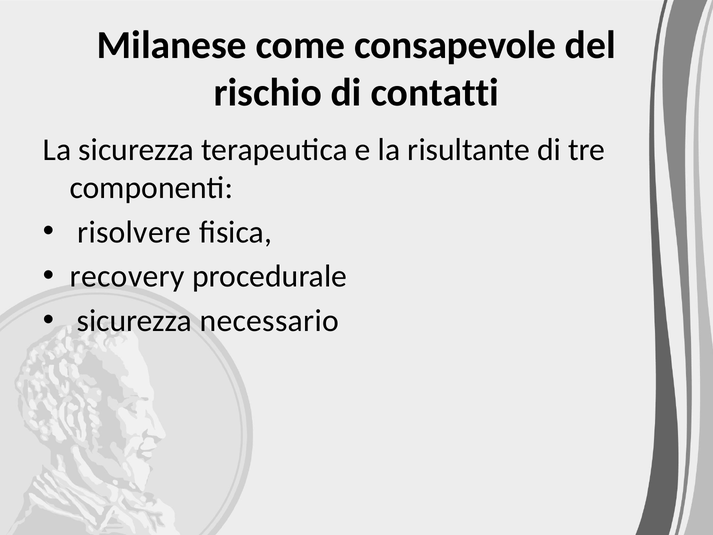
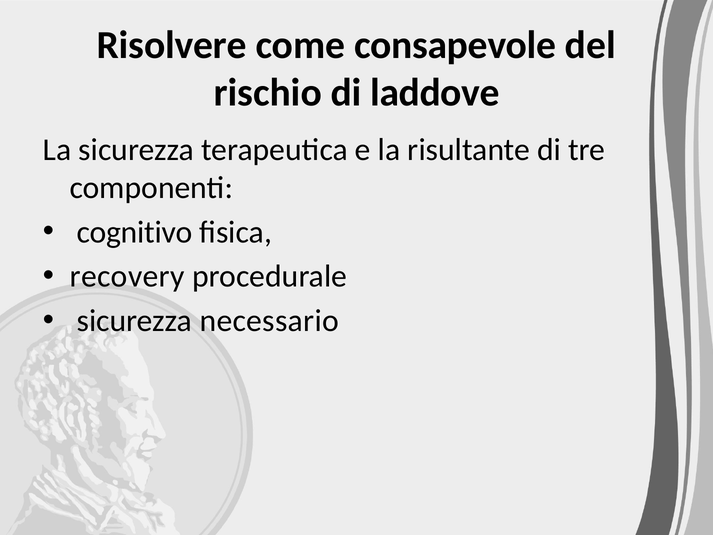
Milanese: Milanese -> Risolvere
contatti: contatti -> laddove
risolvere: risolvere -> cognitivo
